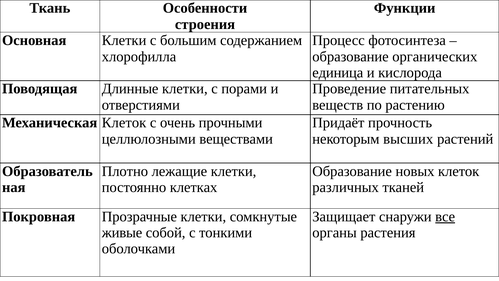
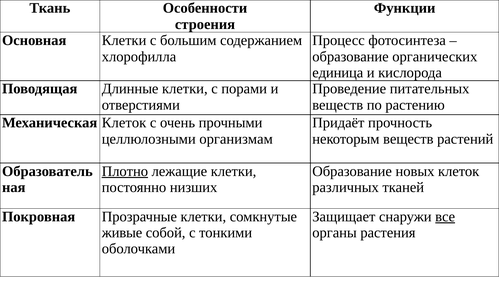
веществами: веществами -> организмам
некоторым высших: высших -> веществ
Плотно underline: none -> present
клетках: клетках -> низших
